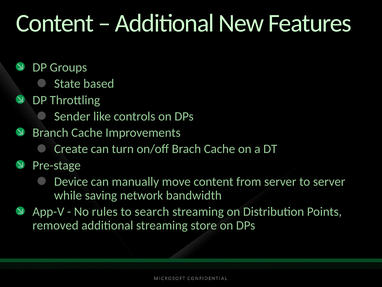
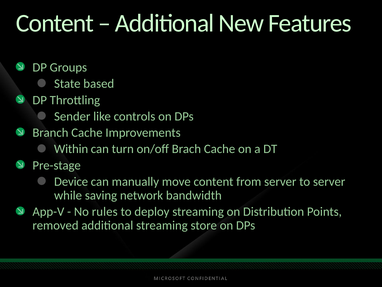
Create: Create -> Within
search: search -> deploy
